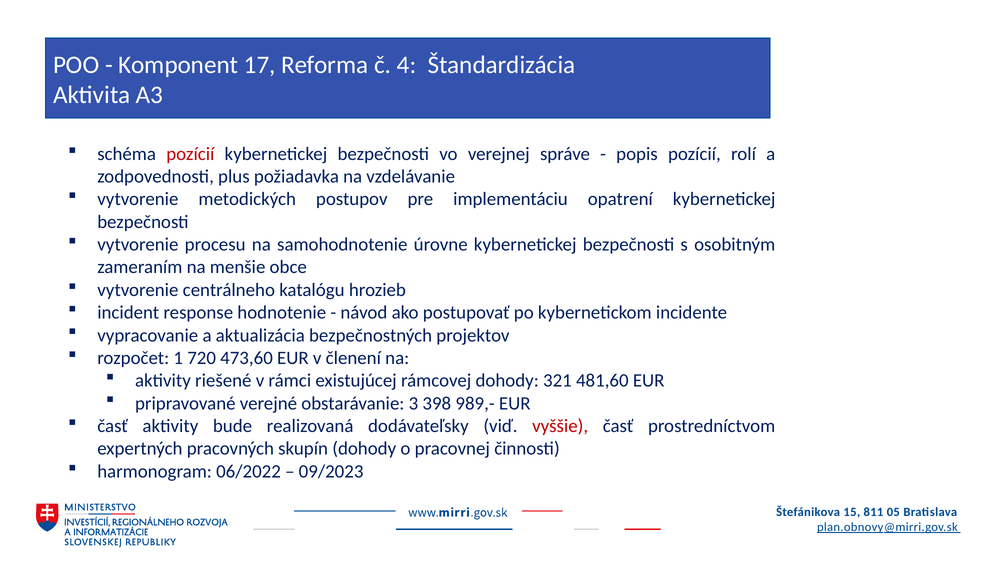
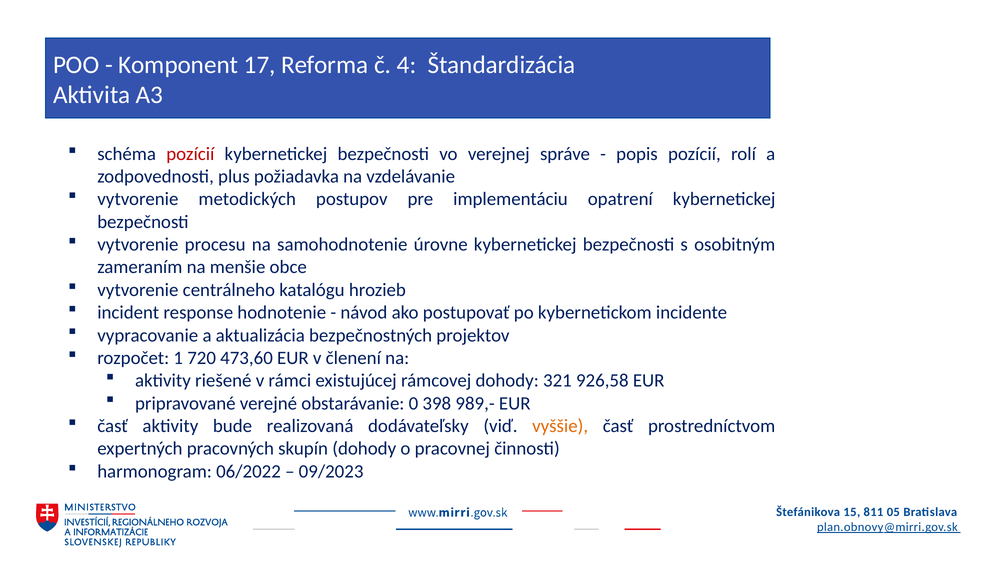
481,60: 481,60 -> 926,58
3: 3 -> 0
vyššie colour: red -> orange
